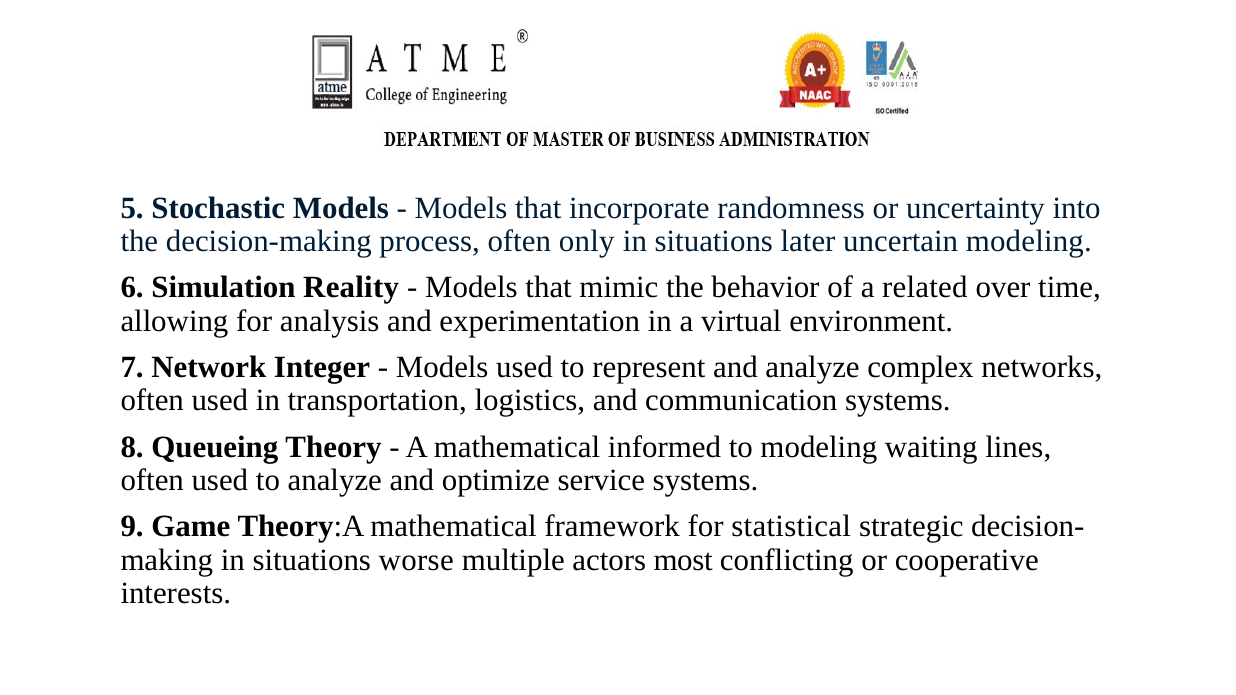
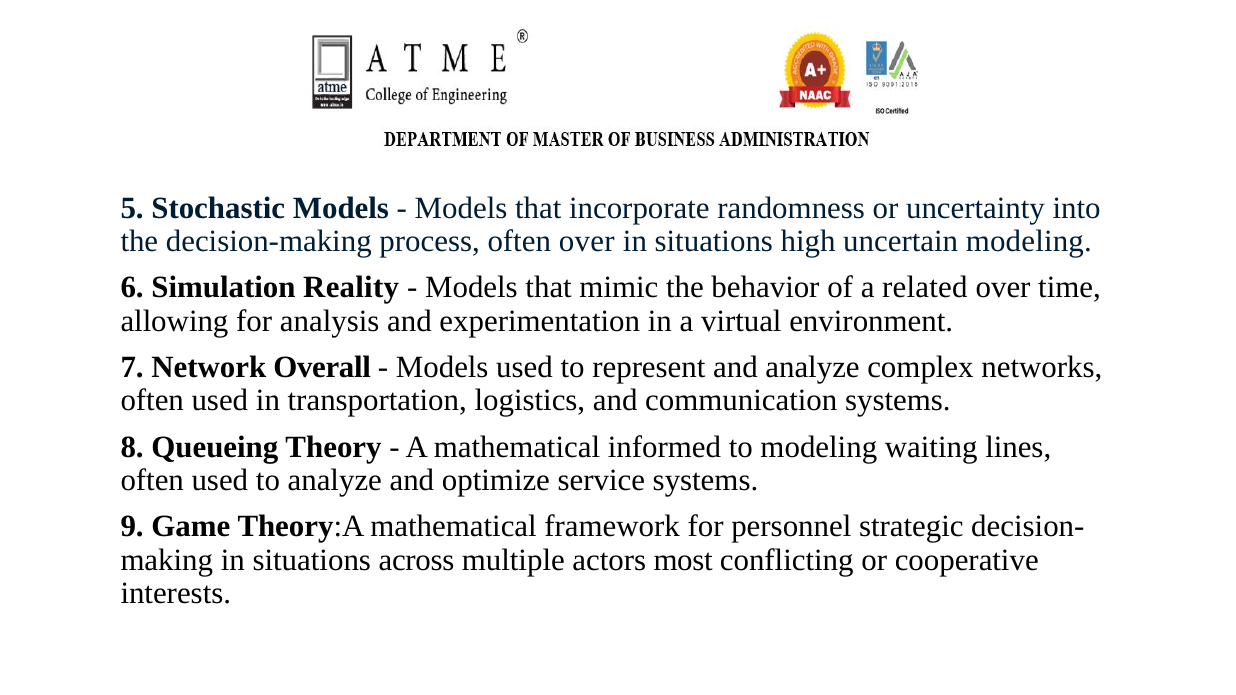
often only: only -> over
later: later -> high
Integer: Integer -> Overall
statistical: statistical -> personnel
worse: worse -> across
